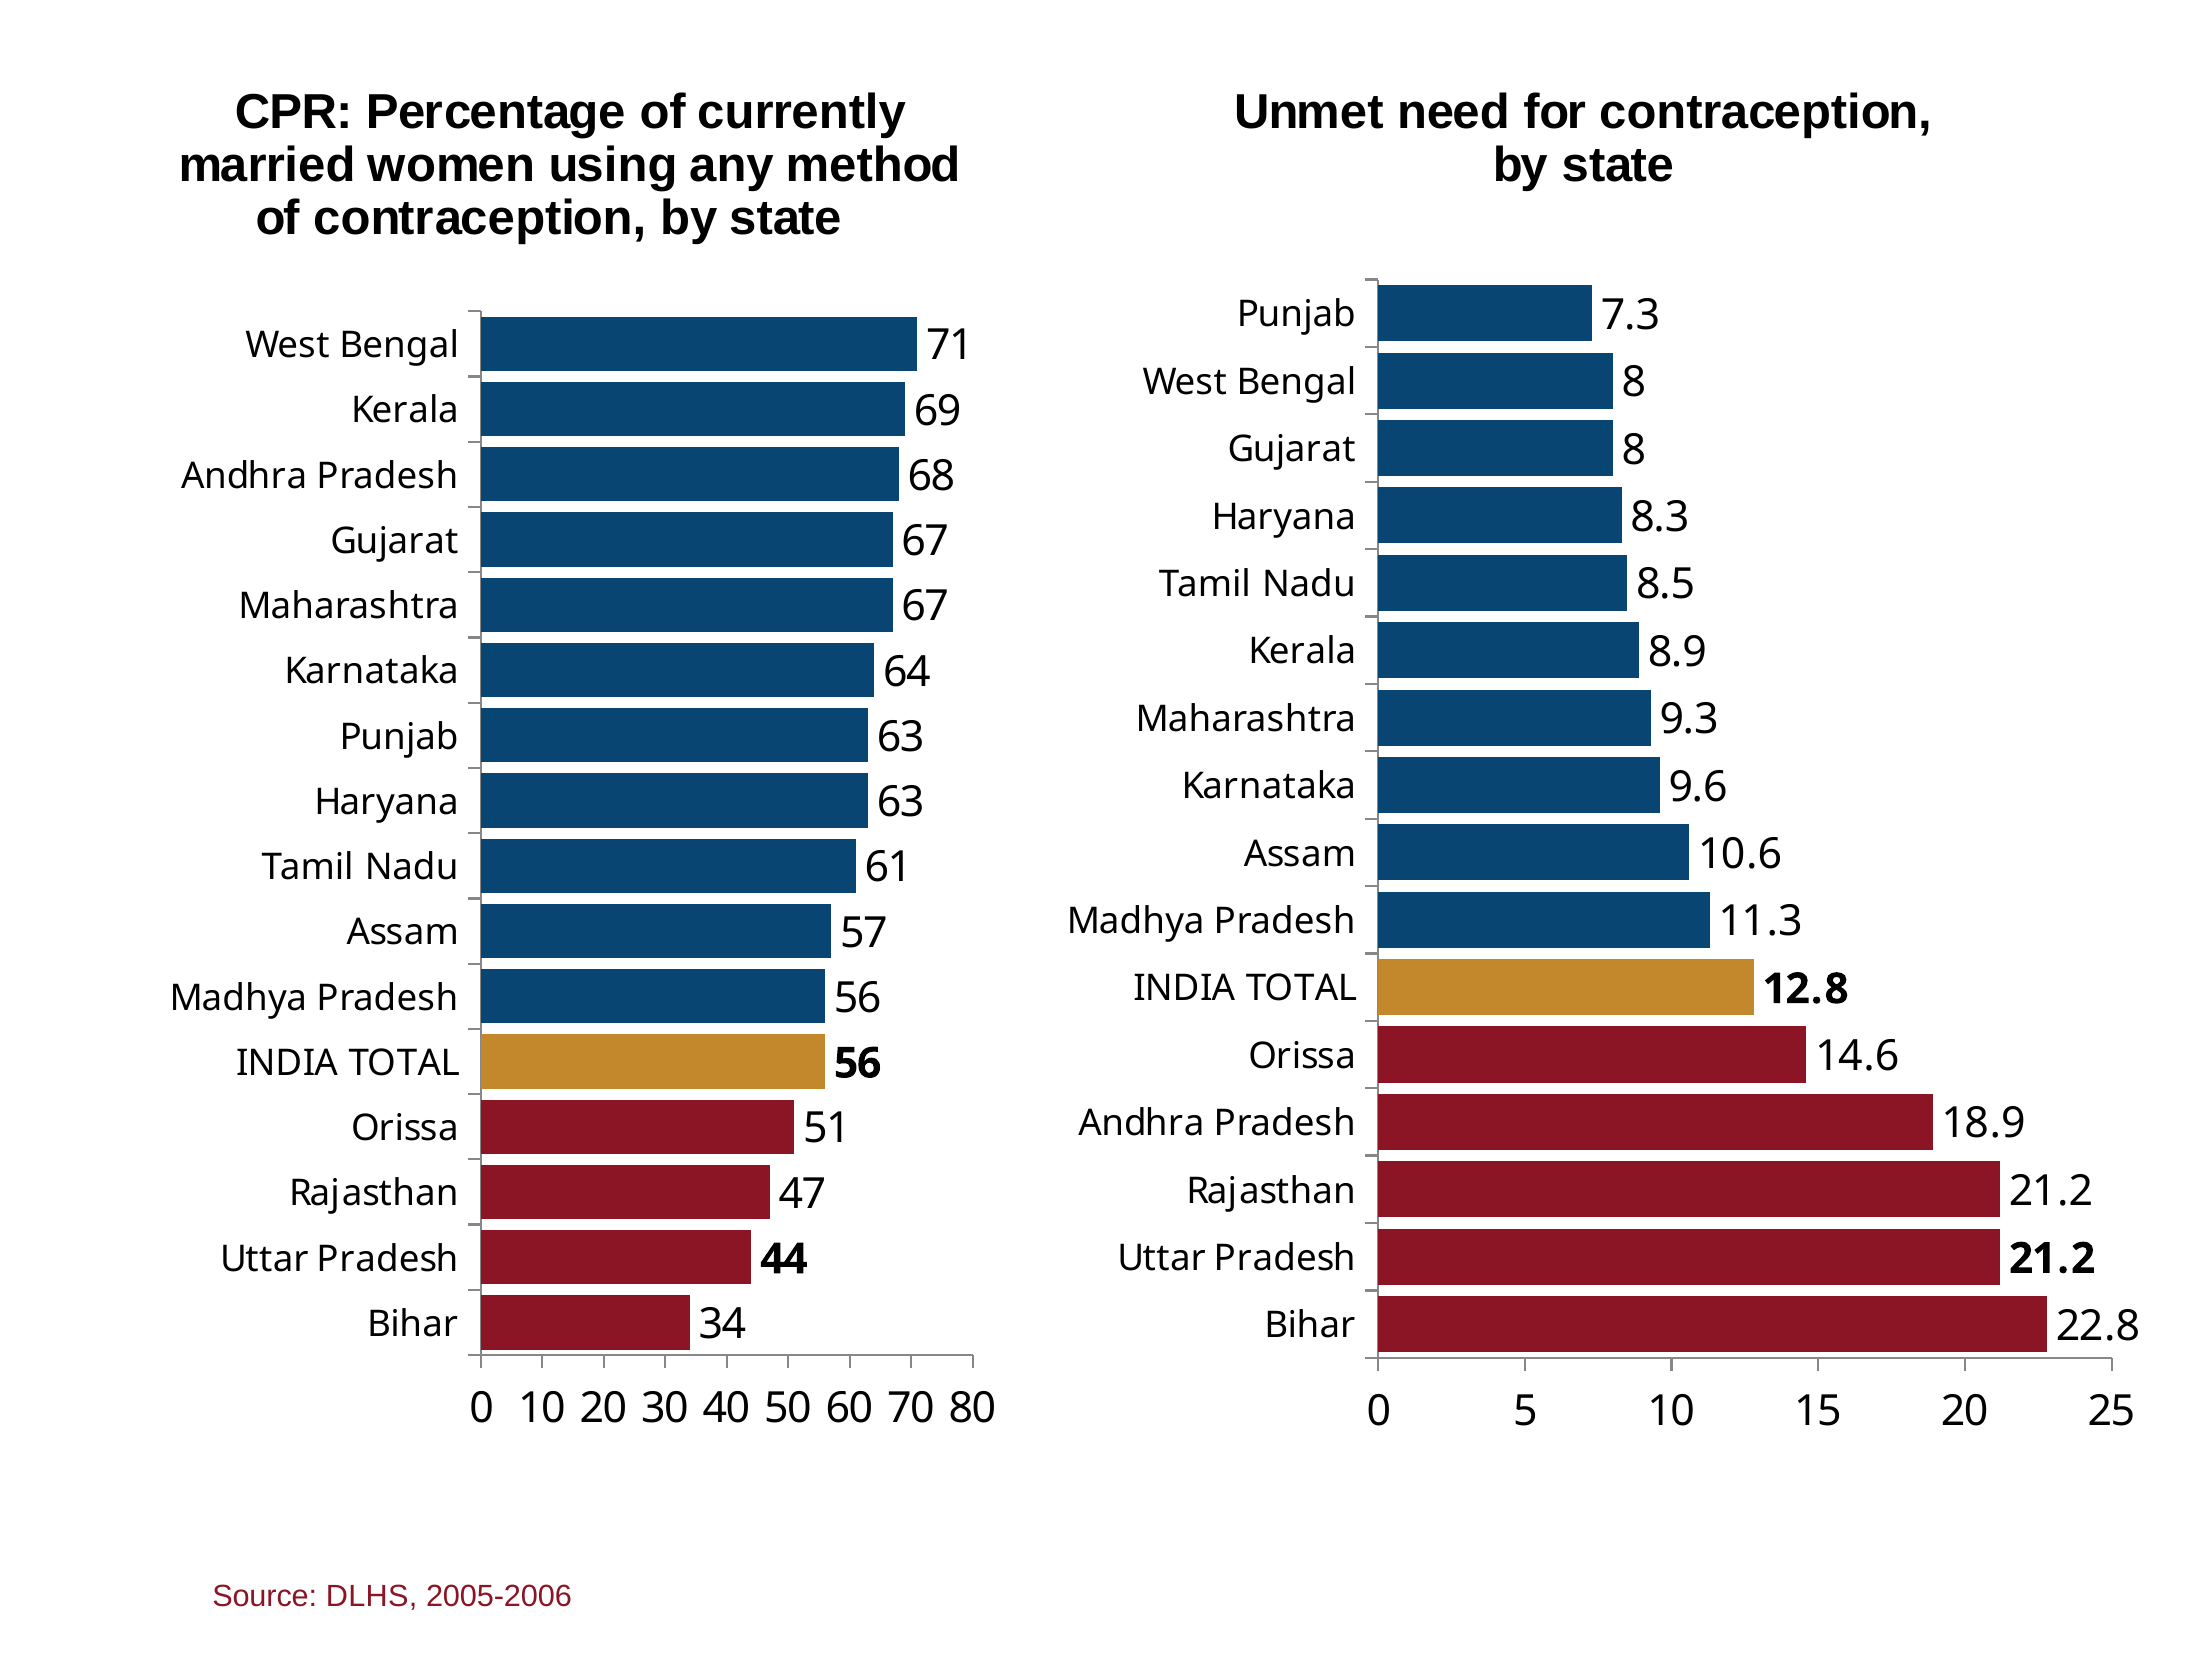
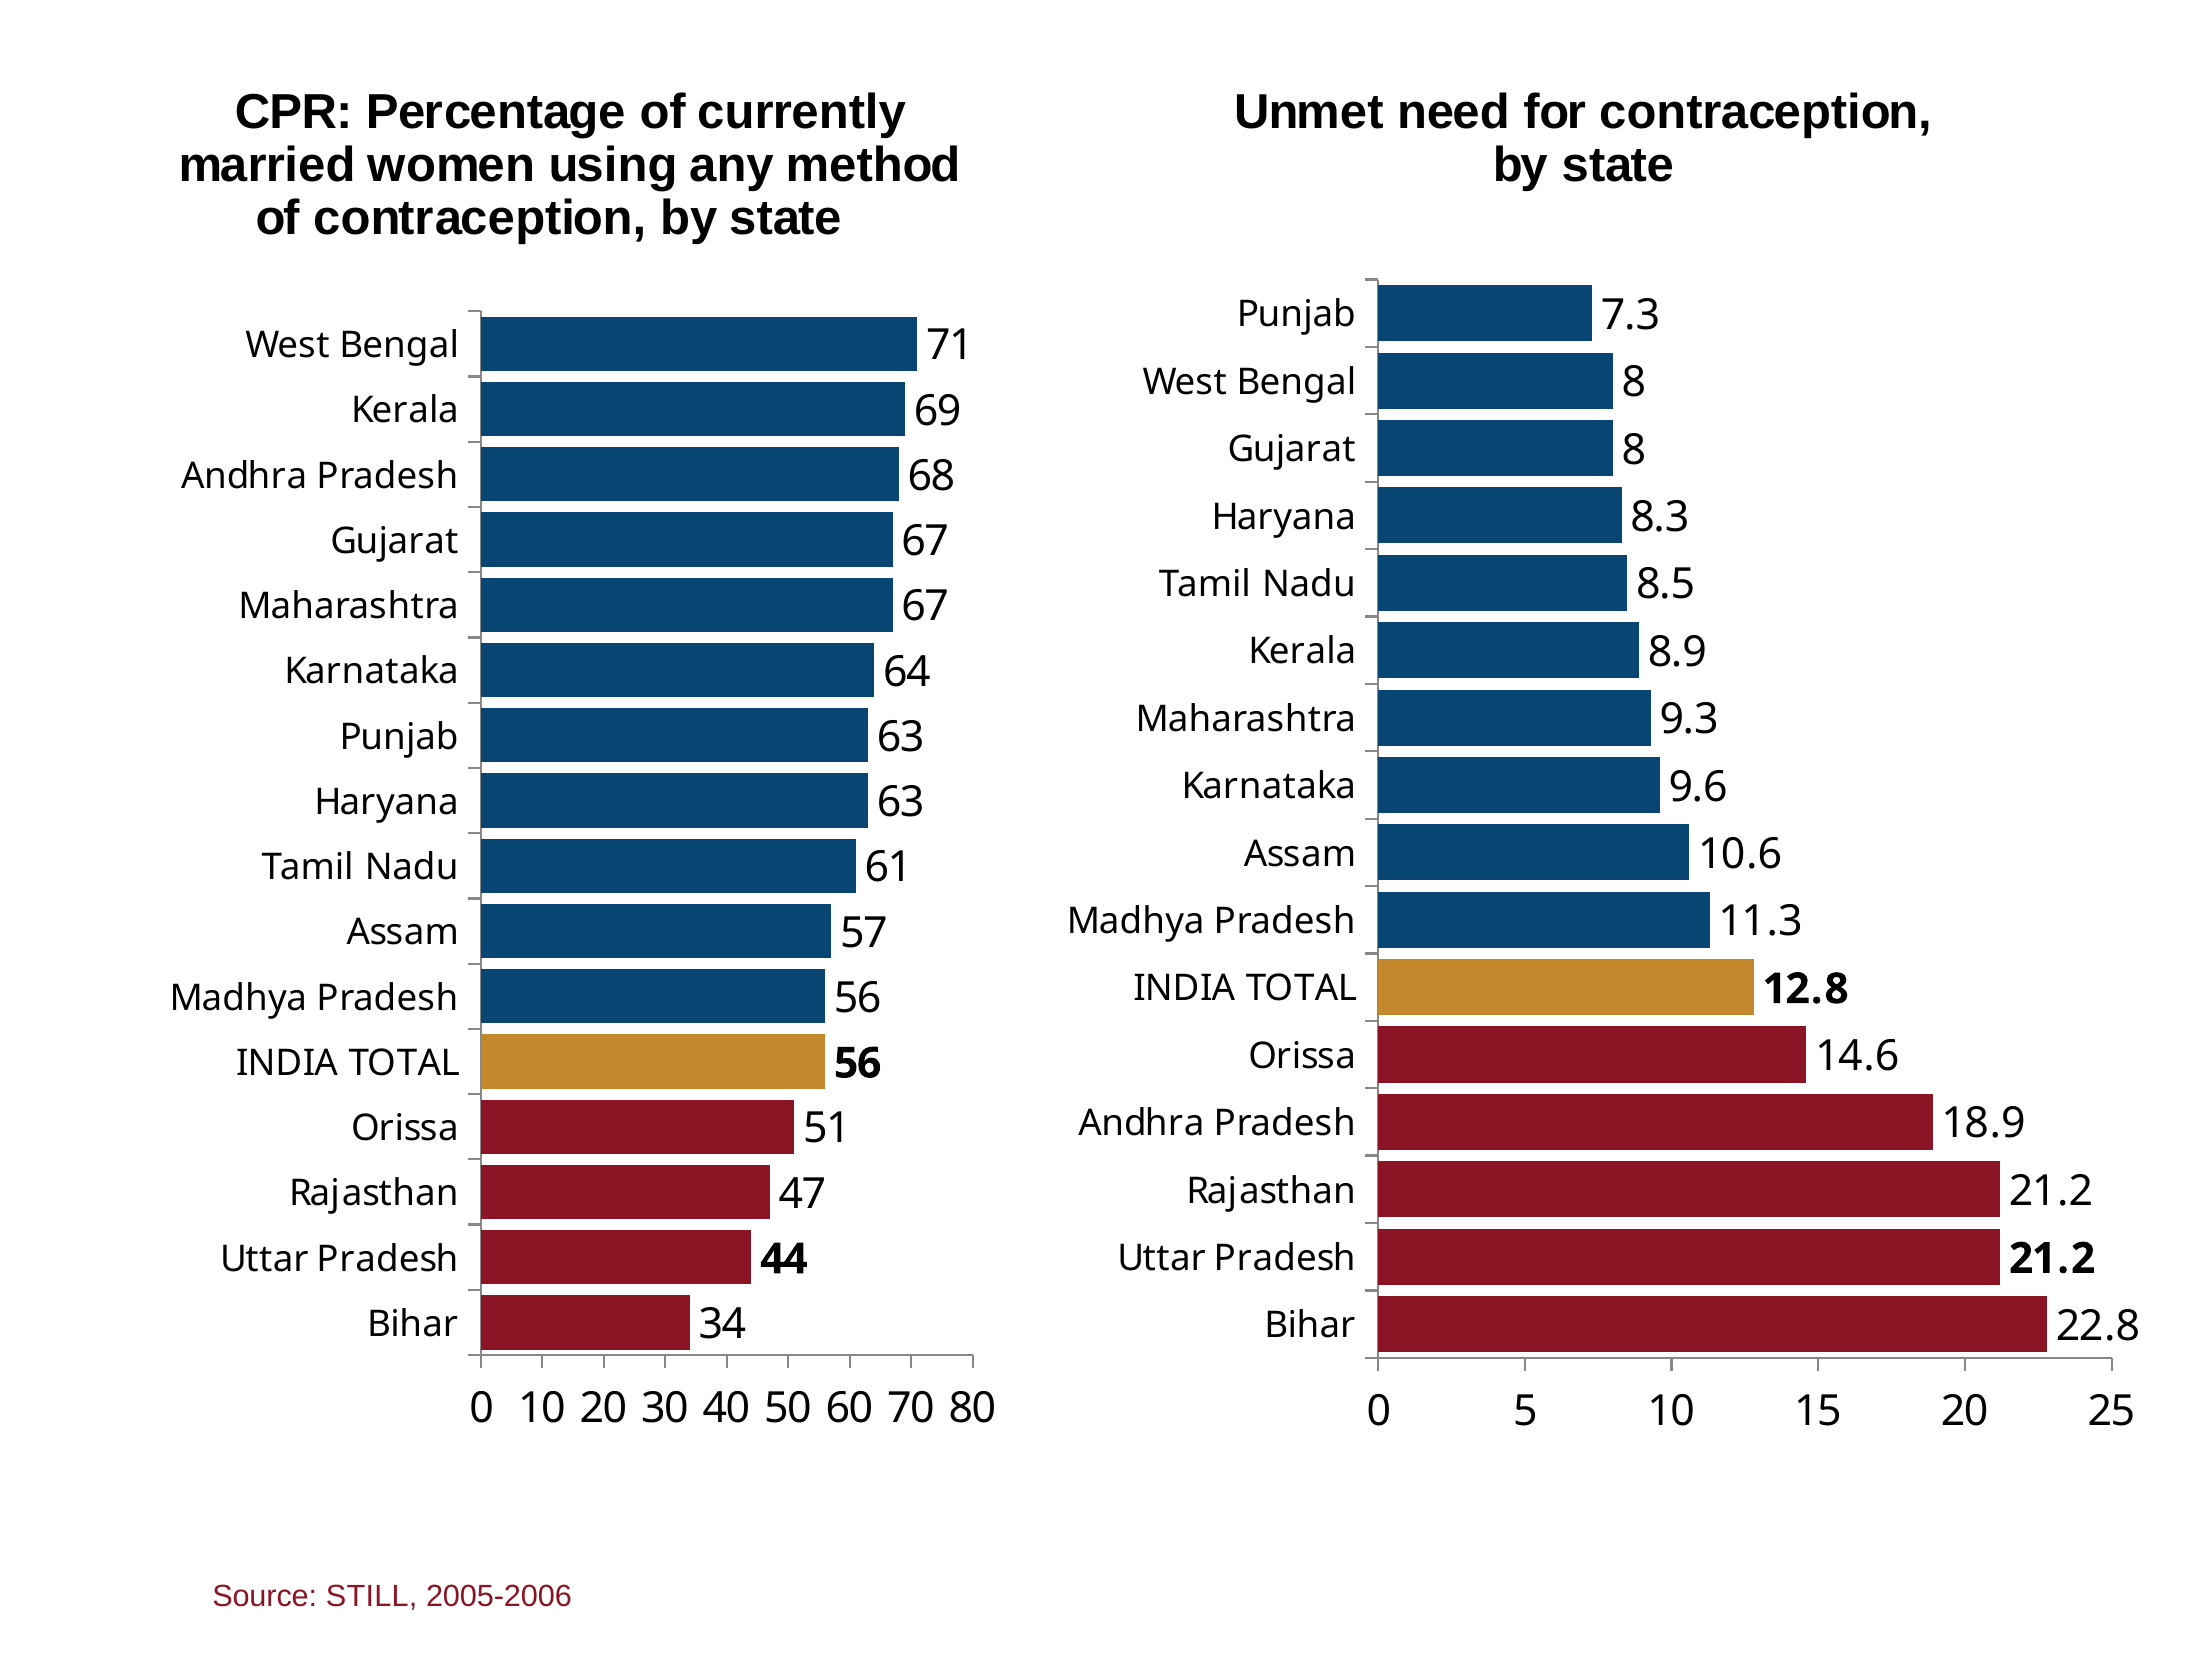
DLHS: DLHS -> STILL
